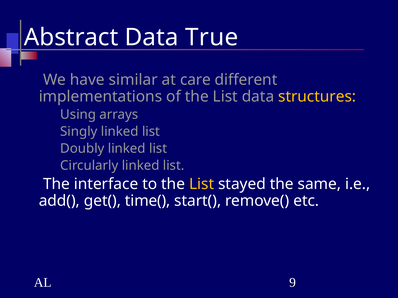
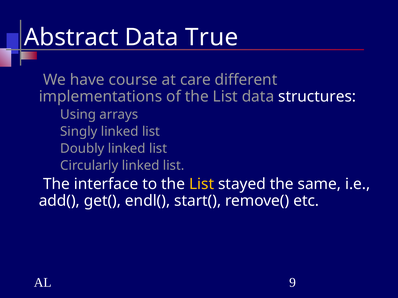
similar: similar -> course
structures colour: yellow -> white
time(: time( -> endl(
